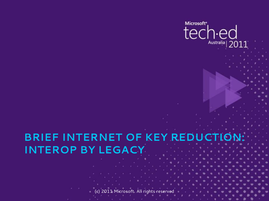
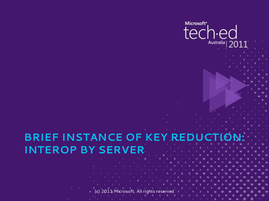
INTERNET: INTERNET -> INSTANCE
LEGACY: LEGACY -> SERVER
